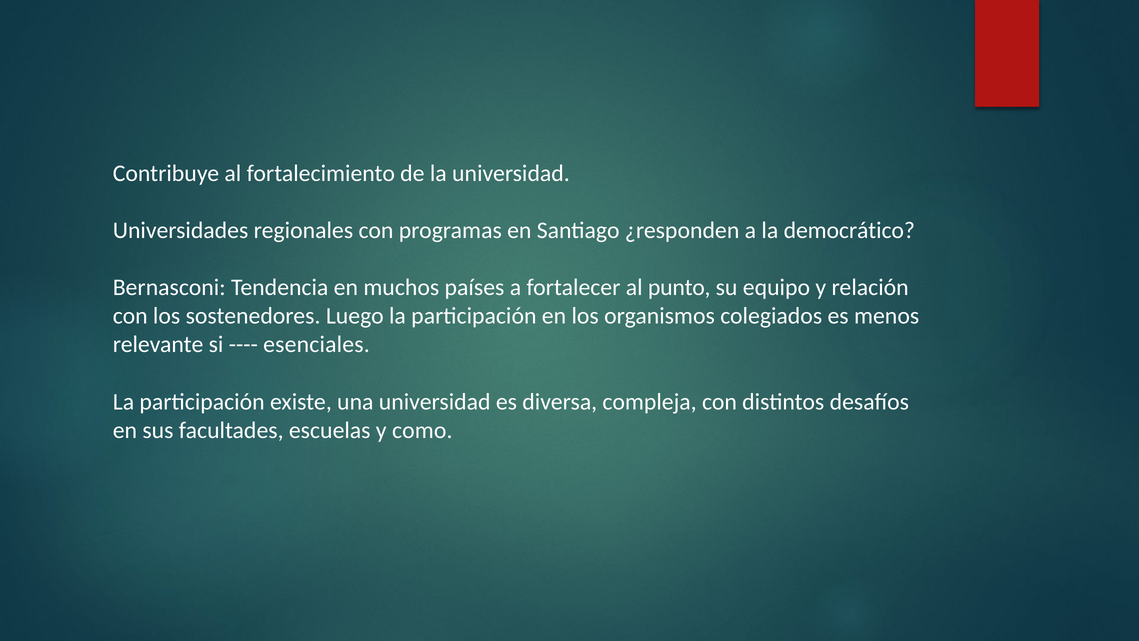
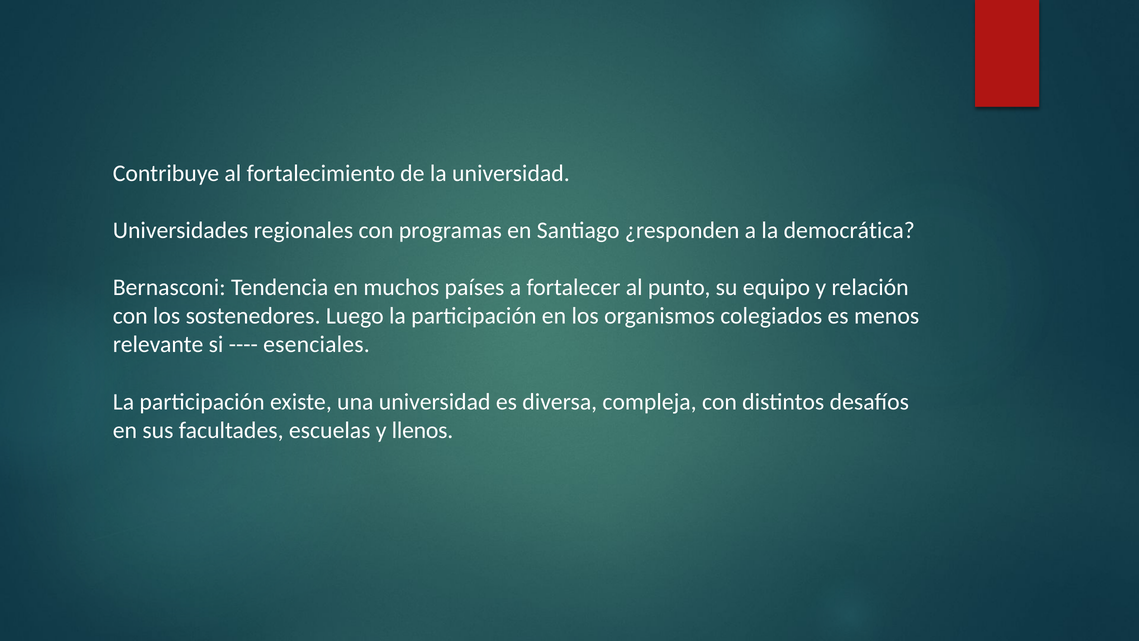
democrático: democrático -> democrática
como: como -> llenos
